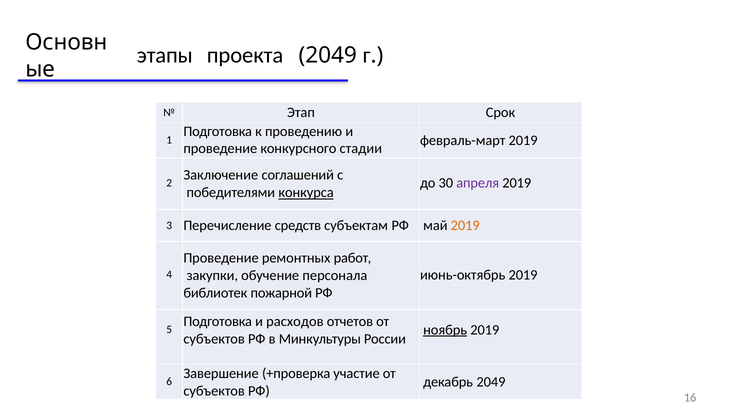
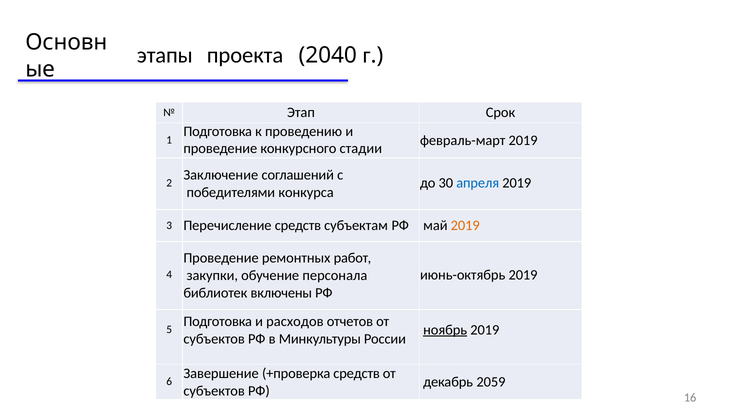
проекта 2049: 2049 -> 2040
апреля colour: purple -> blue
конкурса underline: present -> none
пожарной: пожарной -> включены
+проверка участие: участие -> средств
декабрь 2049: 2049 -> 2059
